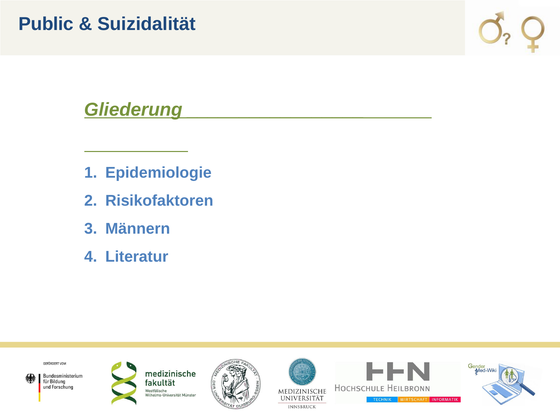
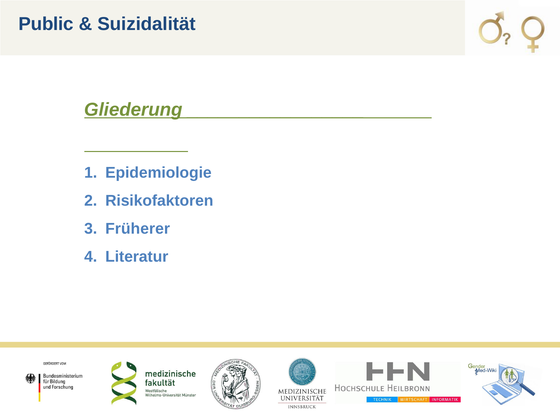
Männern: Männern -> Früherer
